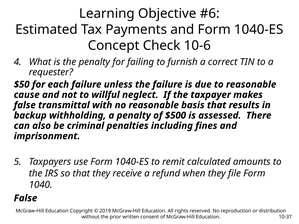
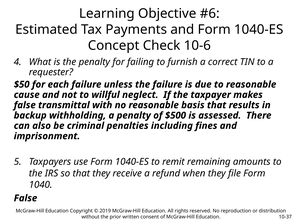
calculated: calculated -> remaining
